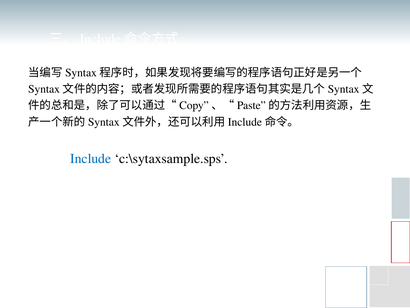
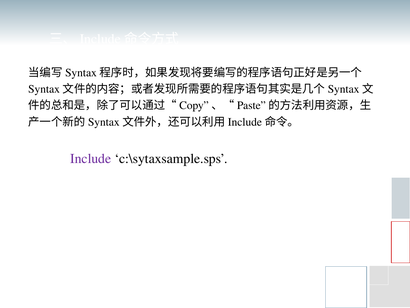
Include colour: blue -> purple
